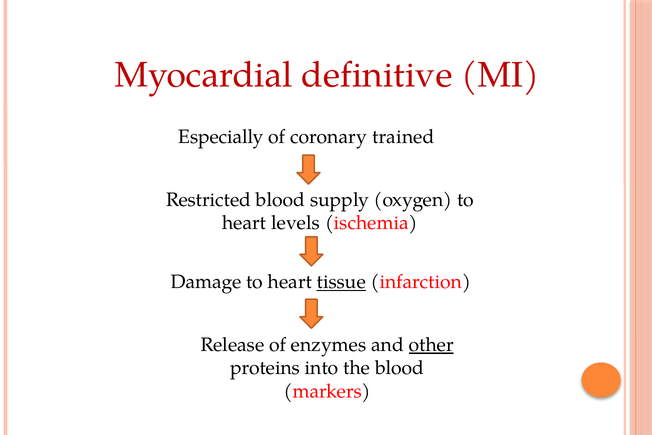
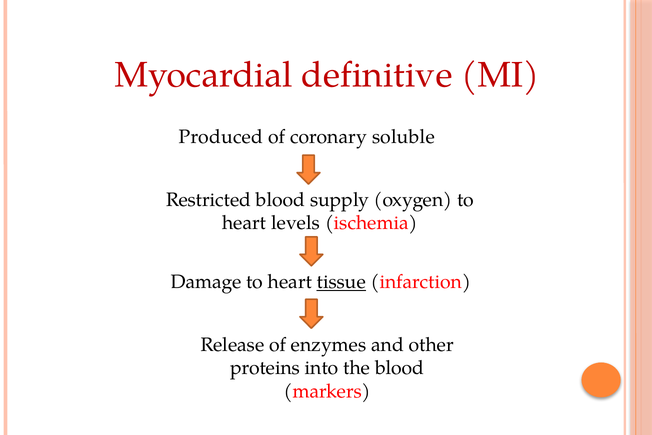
Especially: Especially -> Produced
trained: trained -> soluble
other underline: present -> none
